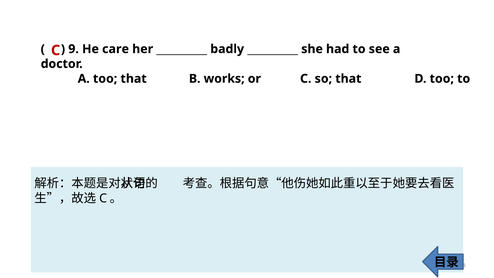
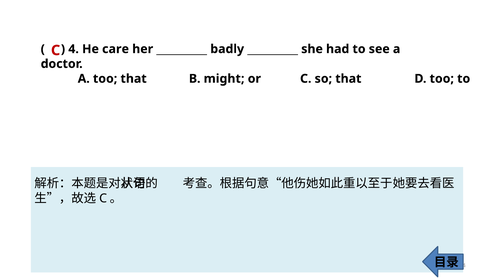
9: 9 -> 4
works: works -> might
